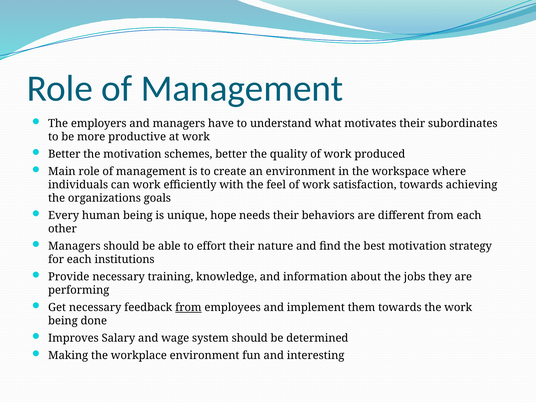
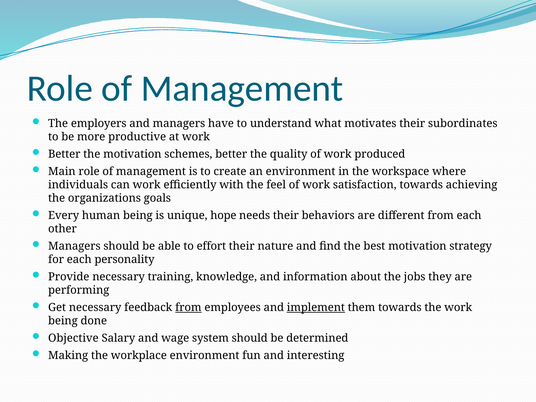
institutions: institutions -> personality
implement underline: none -> present
Improves: Improves -> Objective
